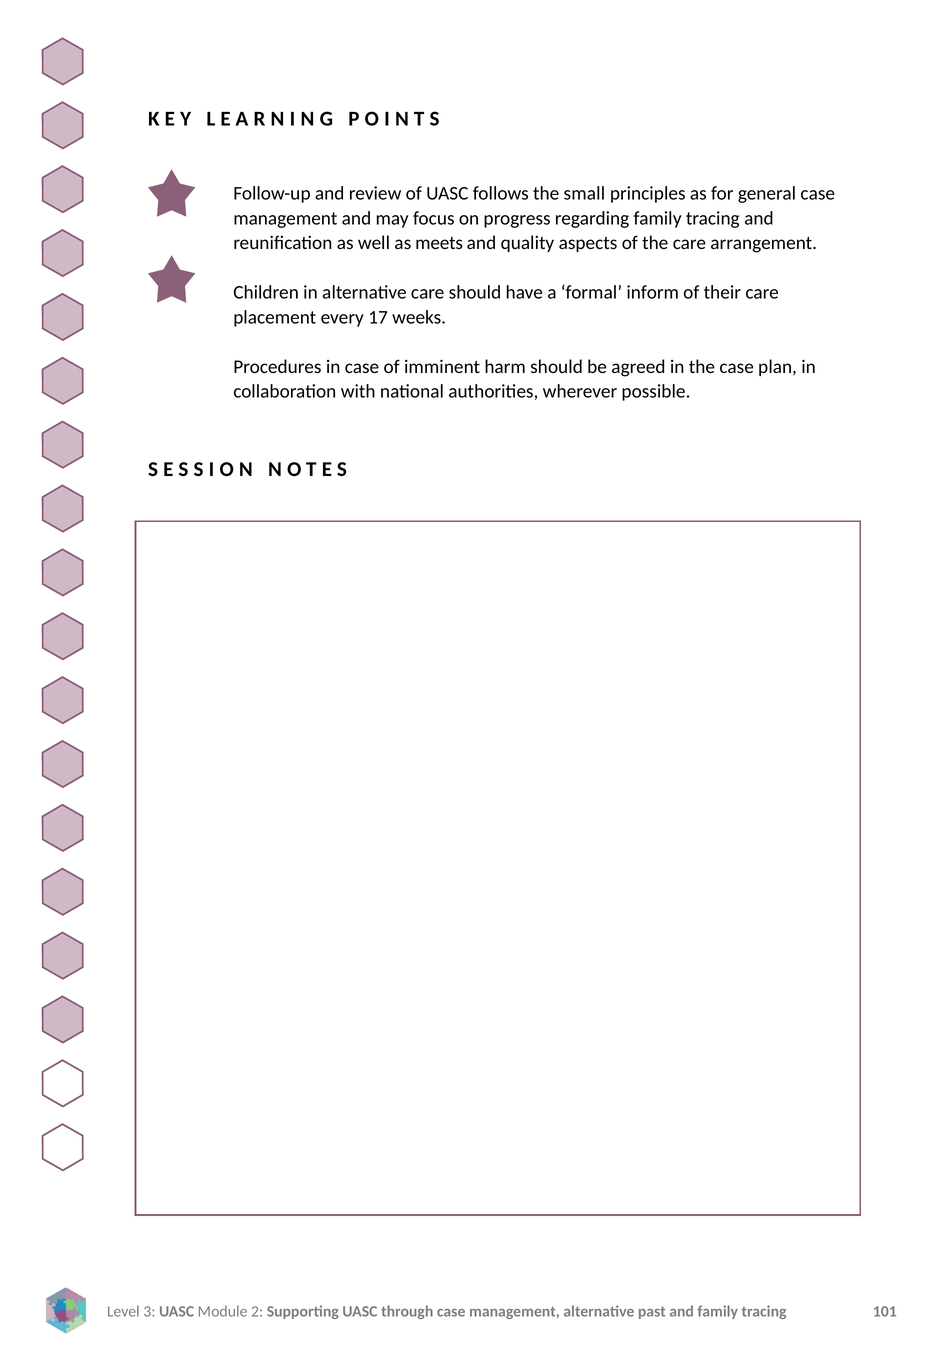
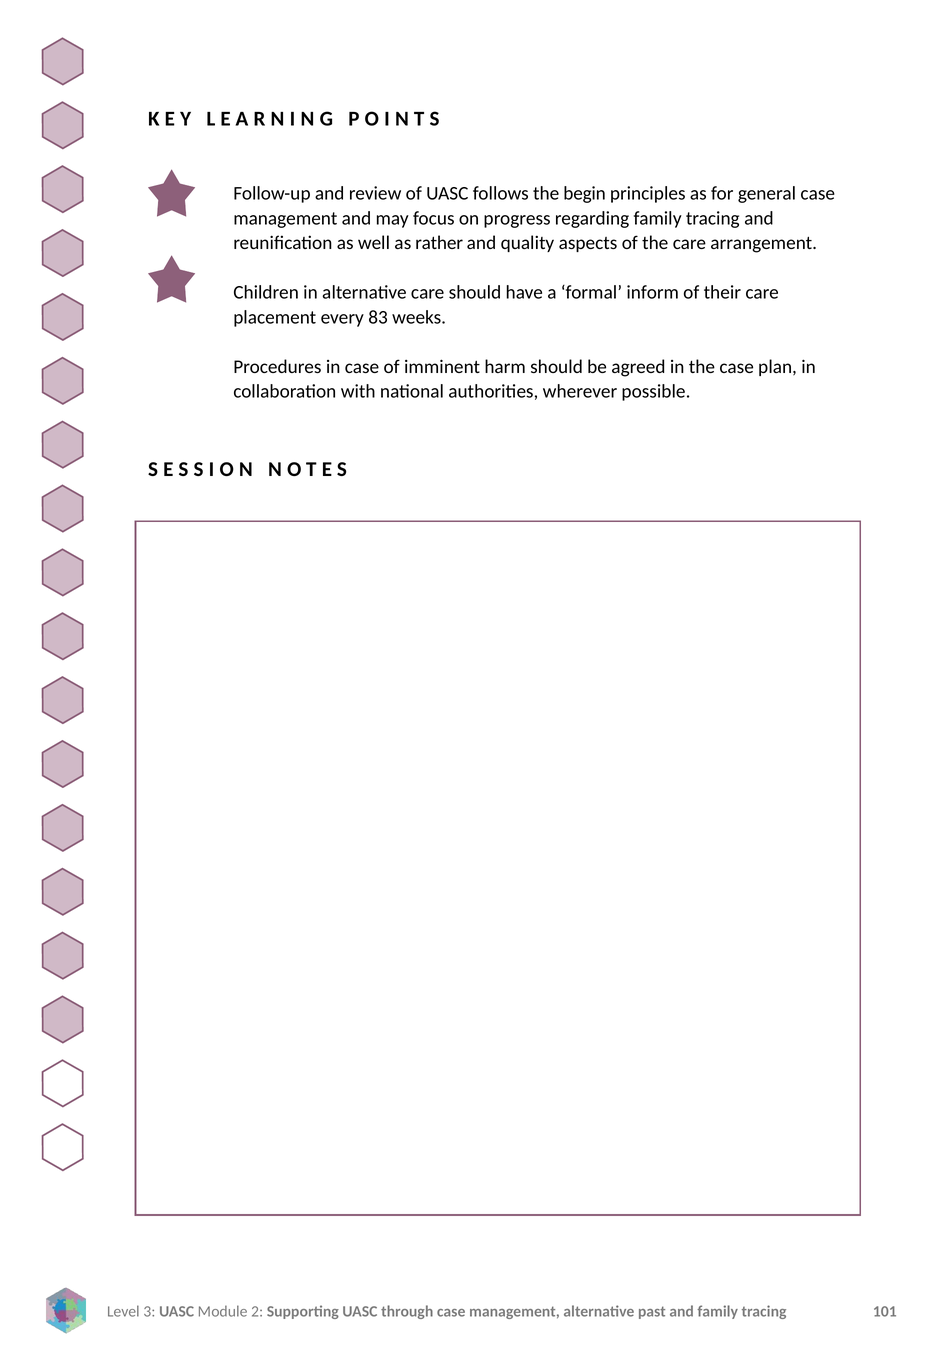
small: small -> begin
meets: meets -> rather
17: 17 -> 83
